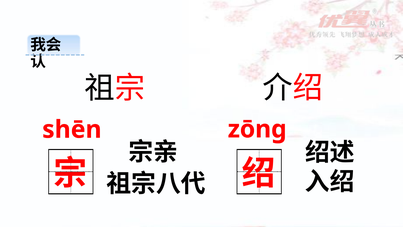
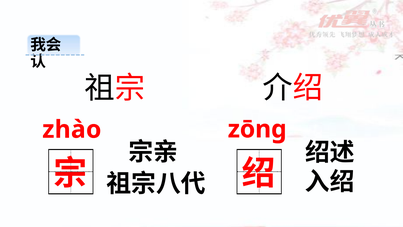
shēn: shēn -> zhào
